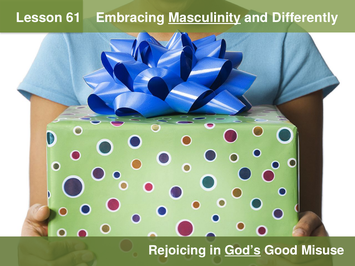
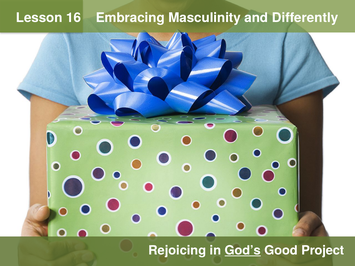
61: 61 -> 16
Masculinity underline: present -> none
Misuse: Misuse -> Project
